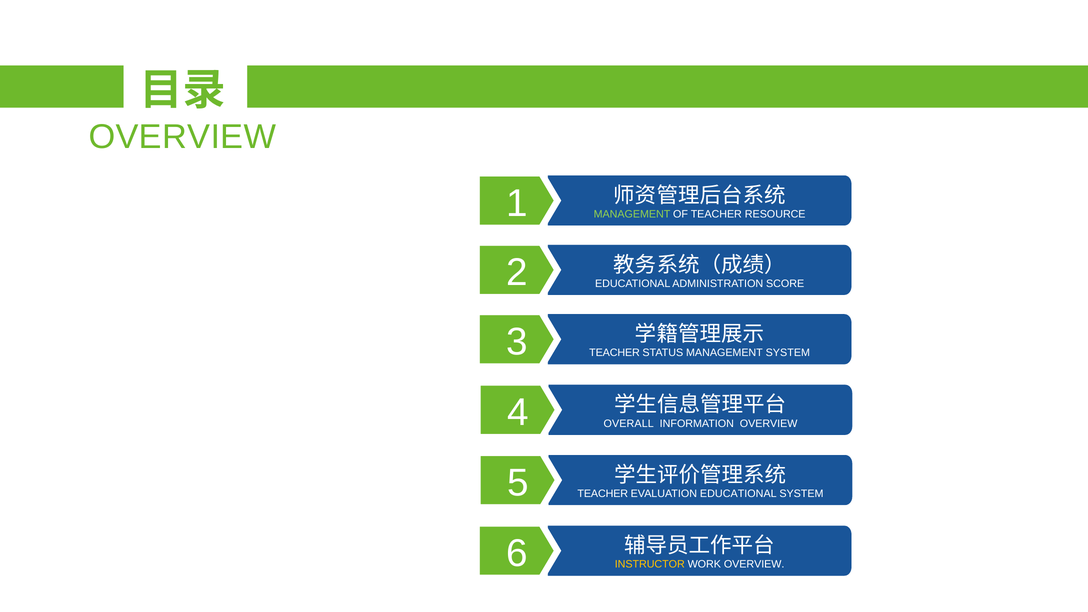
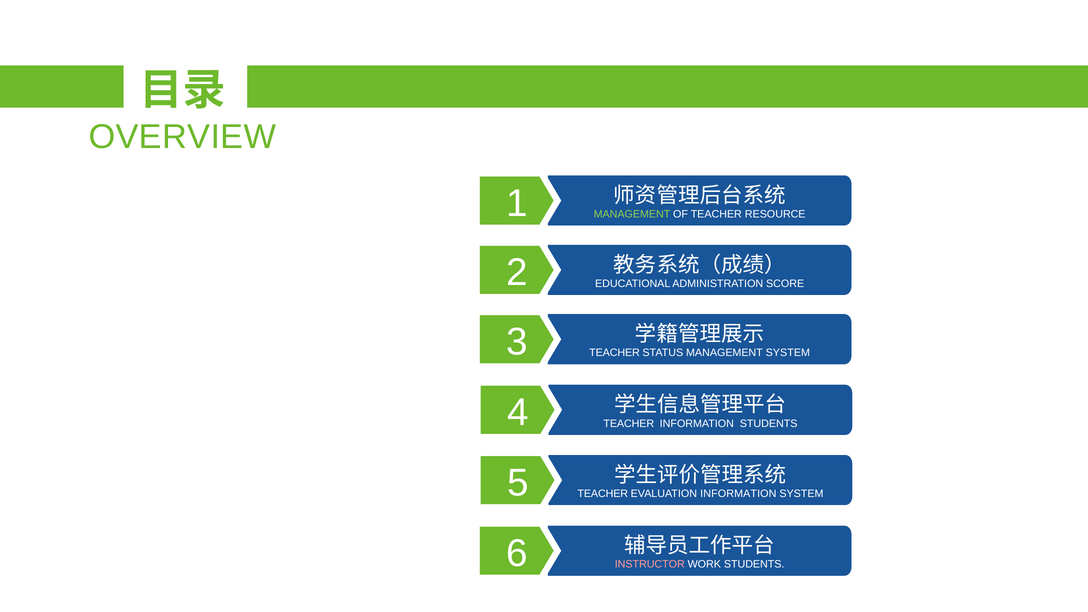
OVERALL at (629, 423): OVERALL -> TEACHER
INFORMATION OVERVIEW: OVERVIEW -> STUDENTS
EVALUATION EDUCATIONAL: EDUCATIONAL -> INFORMATION
INSTRUCTOR colour: yellow -> pink
WORK OVERVIEW: OVERVIEW -> STUDENTS
